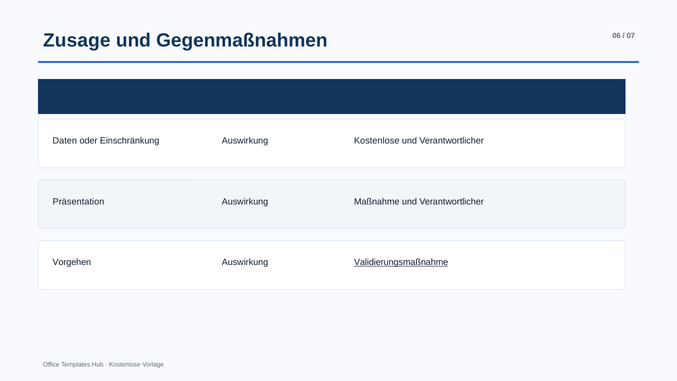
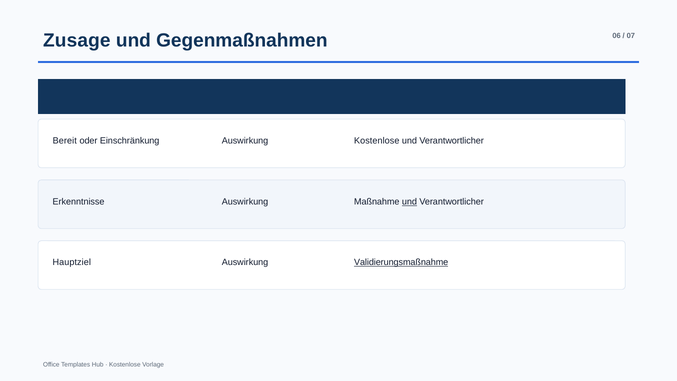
Daten: Daten -> Bereit
Präsentation: Präsentation -> Erkenntnisse
und at (409, 202) underline: none -> present
Vorgehen: Vorgehen -> Hauptziel
